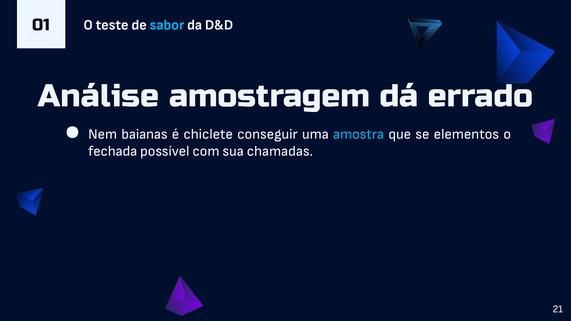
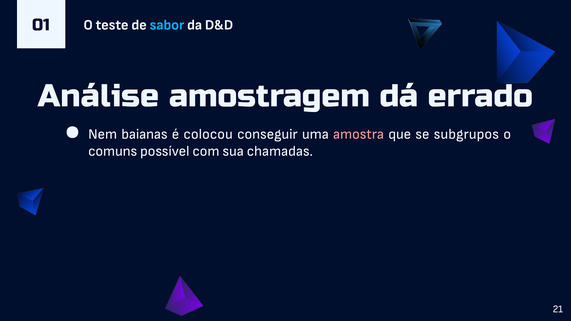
chiclete: chiclete -> colocou
amostra colour: light blue -> pink
elementos: elementos -> subgrupos
fechada: fechada -> comuns
